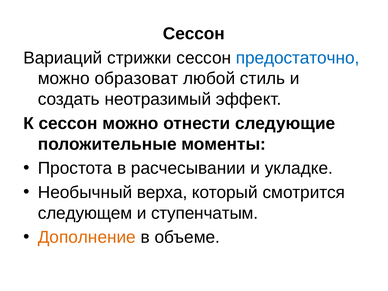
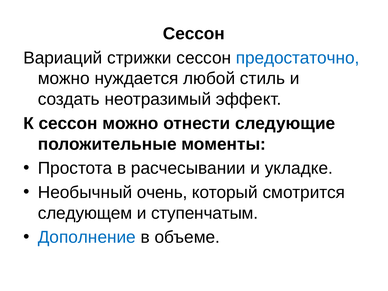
образоват: образоват -> нуждается
верха: верха -> очень
Дополнение colour: orange -> blue
